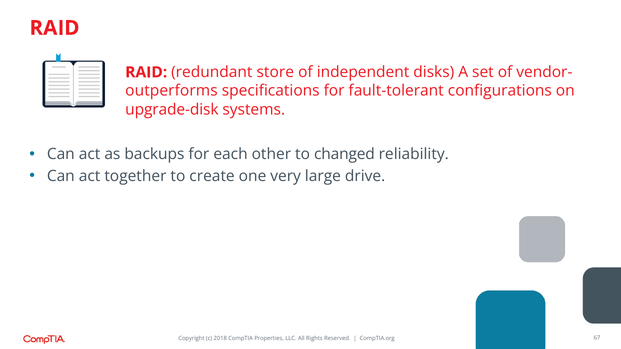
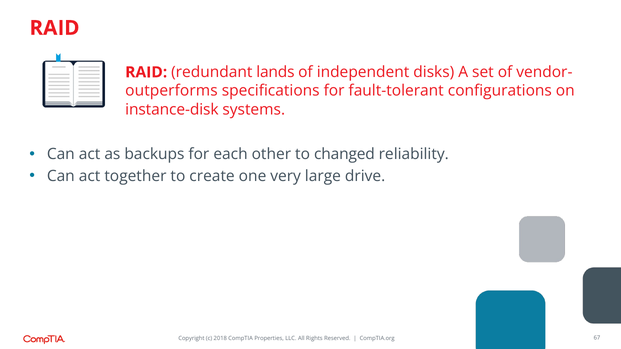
store: store -> lands
upgrade-disk: upgrade-disk -> instance-disk
